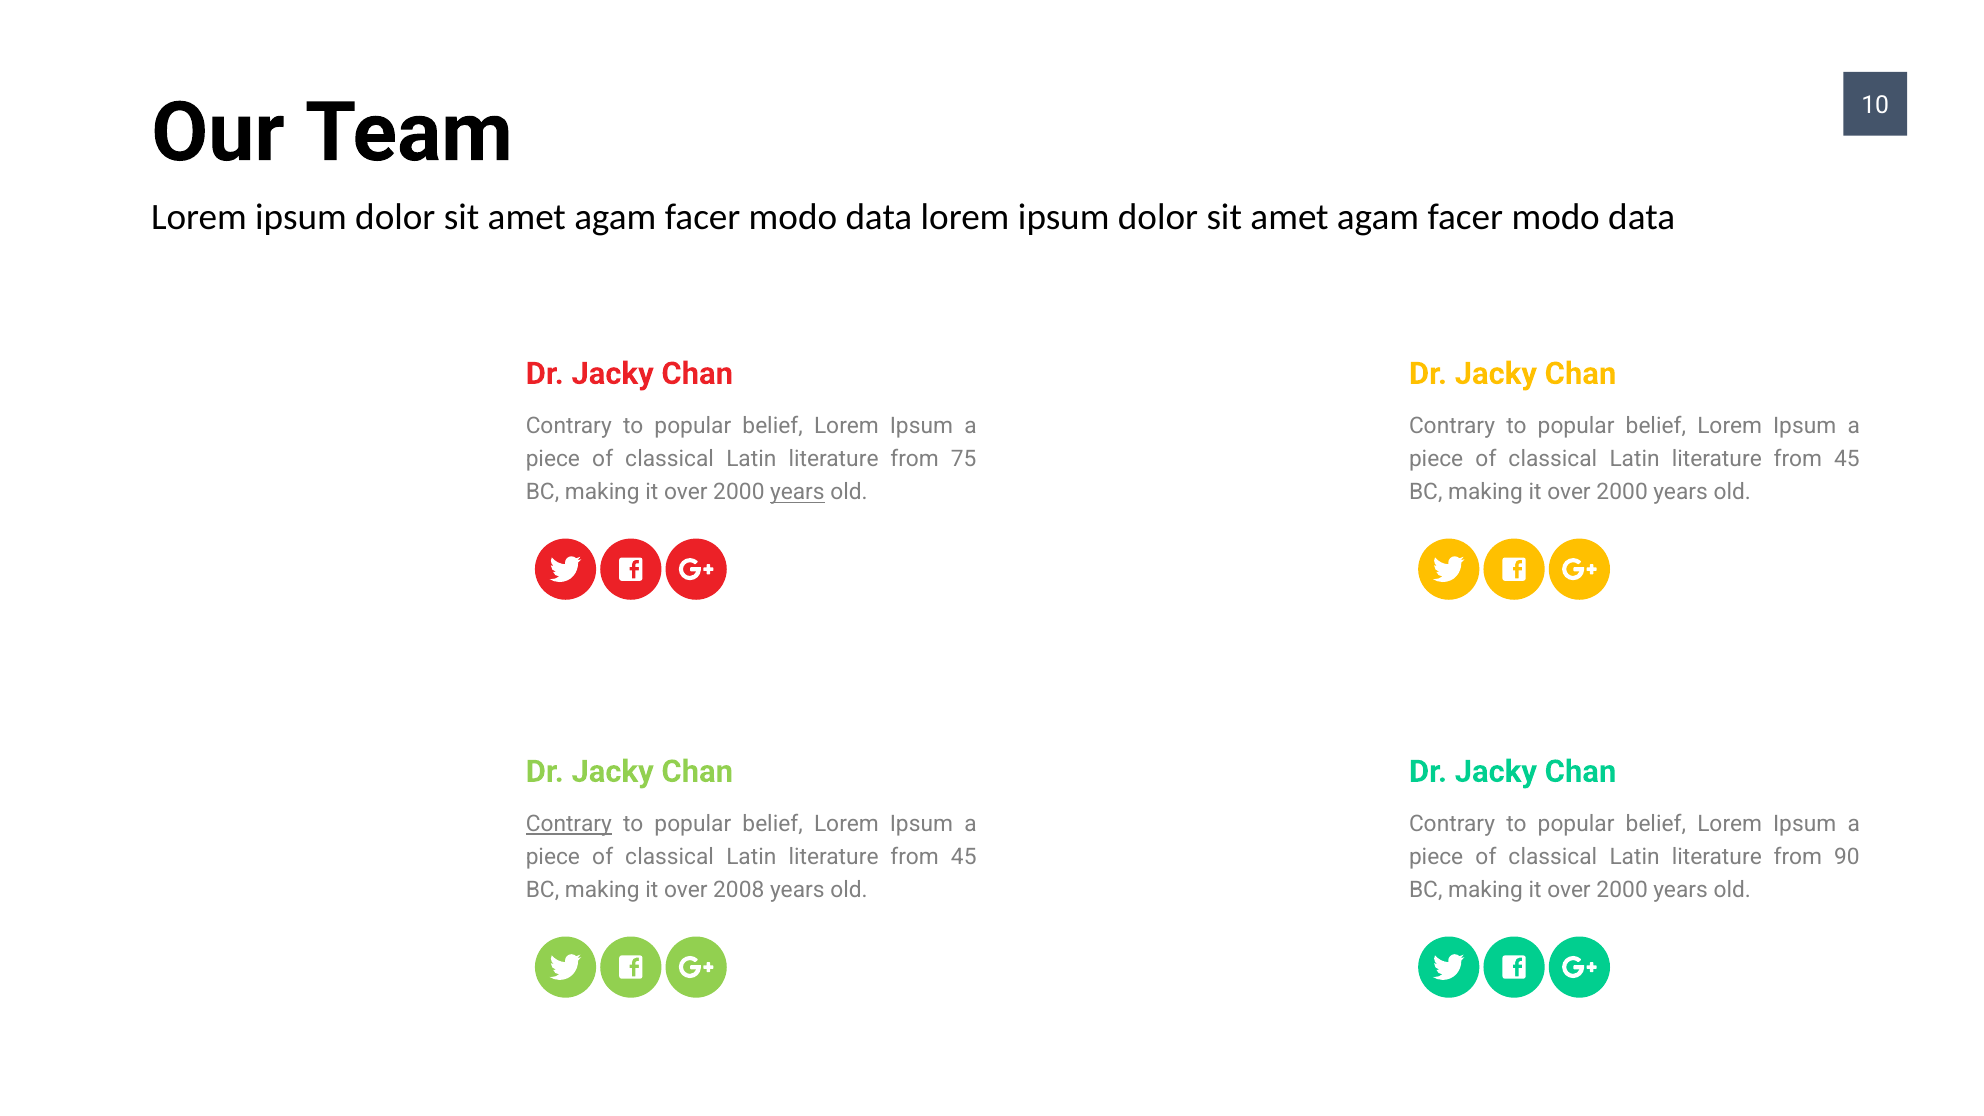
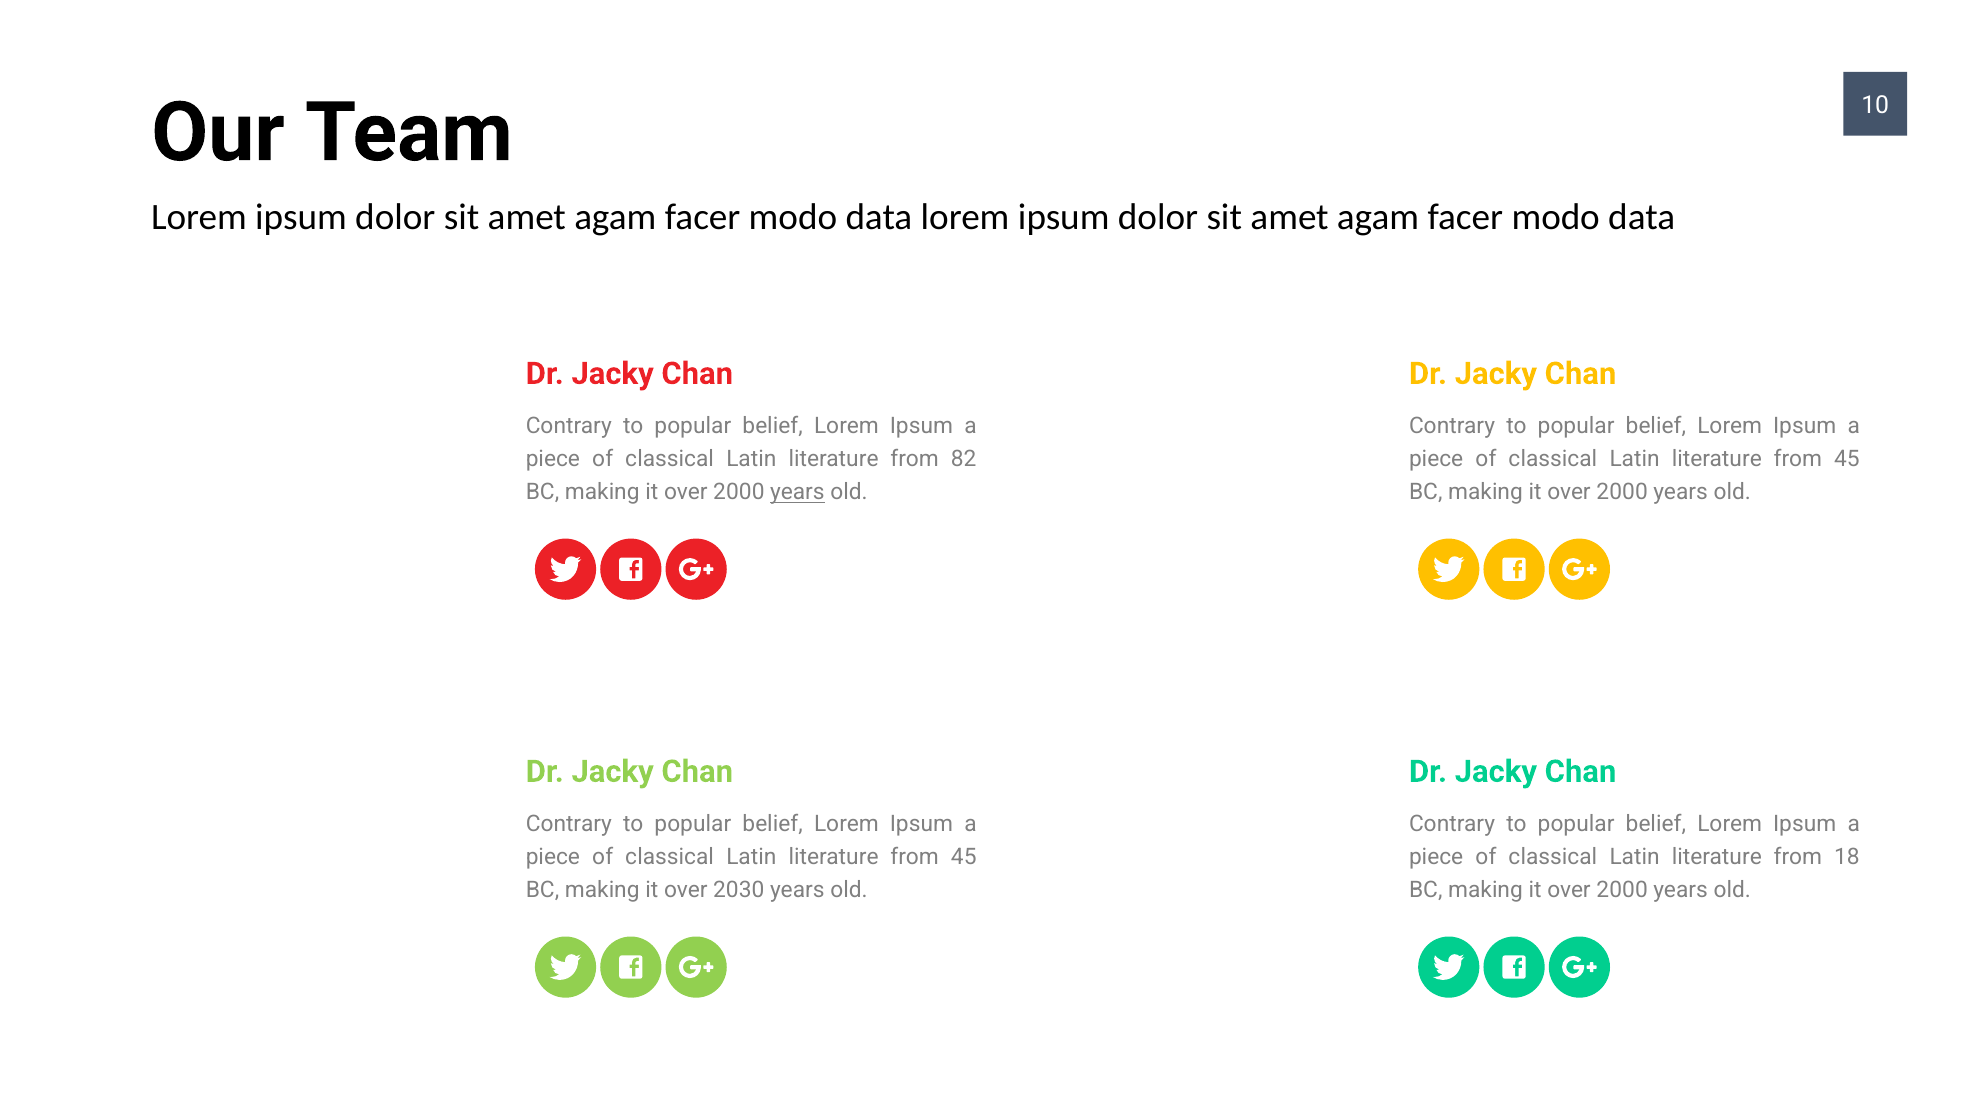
75: 75 -> 82
Contrary at (569, 824) underline: present -> none
90: 90 -> 18
2008: 2008 -> 2030
